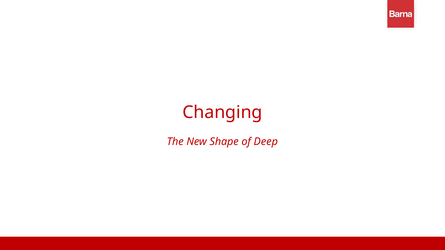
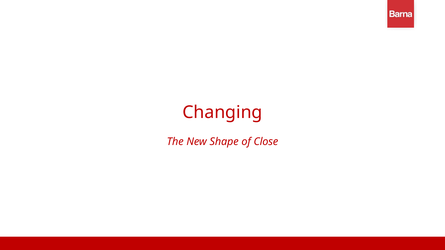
Deep: Deep -> Close
